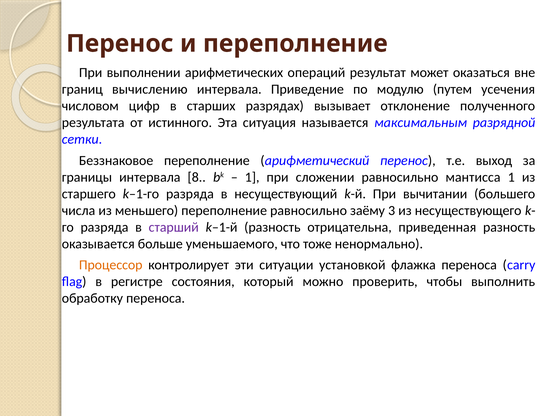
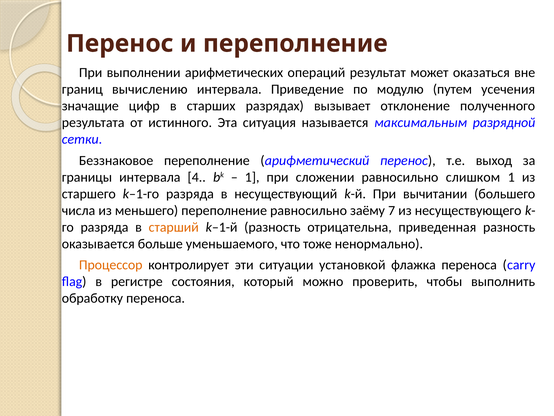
числовом: числовом -> значащие
8: 8 -> 4
мантисса: мантисса -> слишком
3: 3 -> 7
старший colour: purple -> orange
